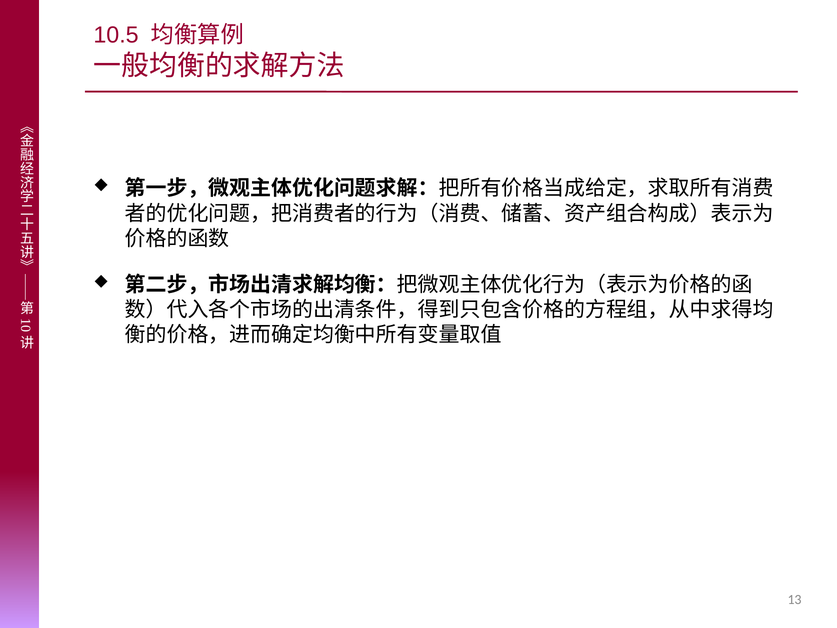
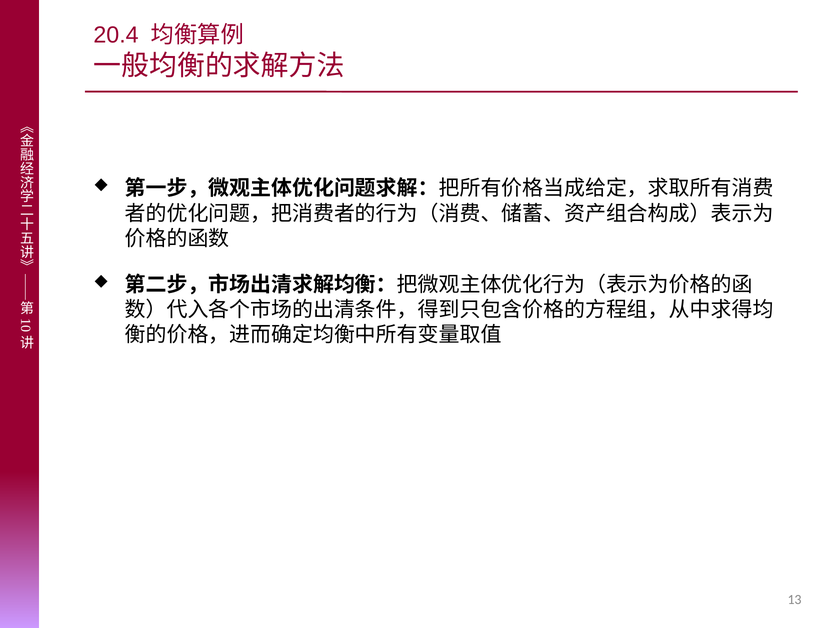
10.5: 10.5 -> 20.4
